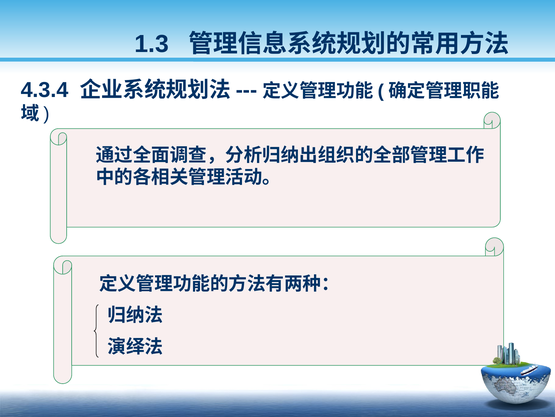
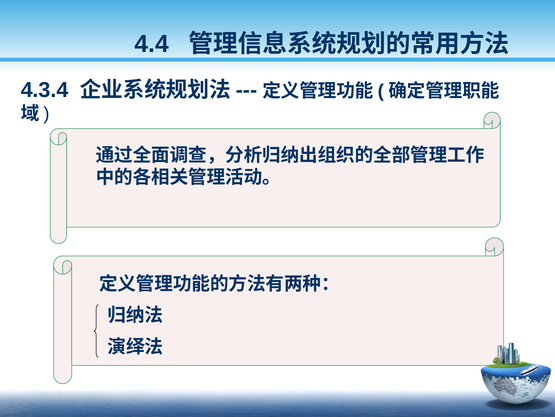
1.3: 1.3 -> 4.4
